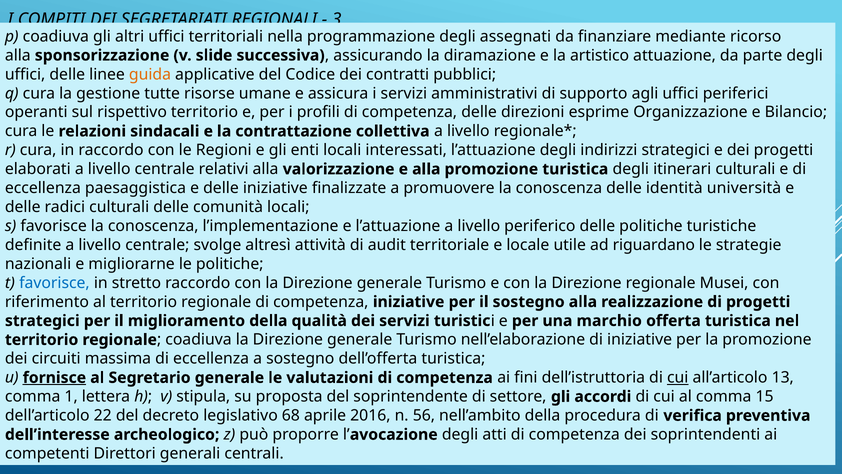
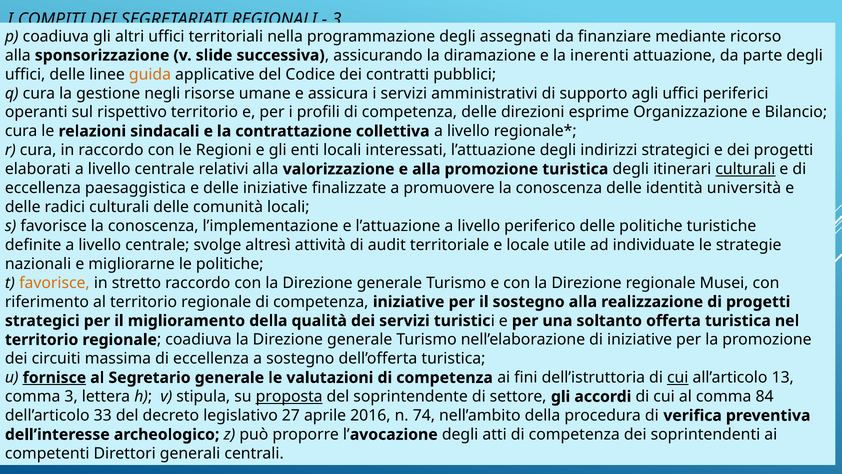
artistico: artistico -> inerenti
tutte: tutte -> negli
culturali at (745, 169) underline: none -> present
riguardano: riguardano -> individuate
favorisce at (54, 283) colour: blue -> orange
marchio: marchio -> soltanto
comma 1: 1 -> 3
proposta underline: none -> present
15: 15 -> 84
22: 22 -> 33
68: 68 -> 27
56: 56 -> 74
